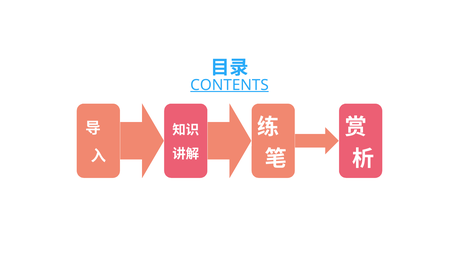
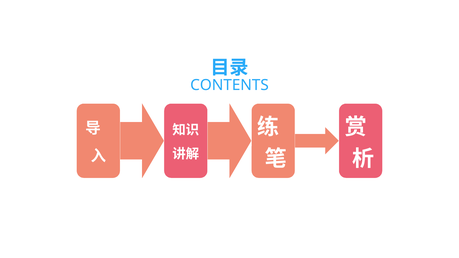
CONTENTS underline: present -> none
